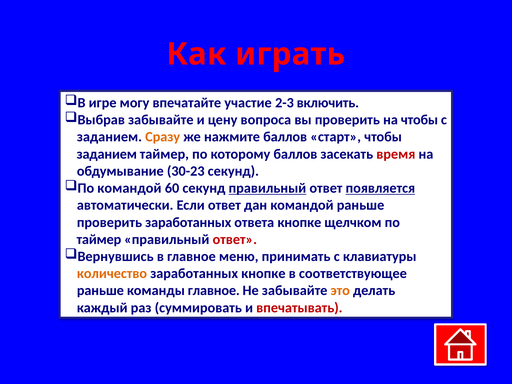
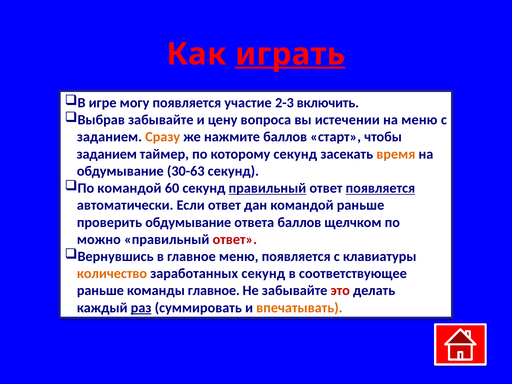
играть underline: none -> present
могу впечатайте: впечатайте -> появляется
вы проверить: проверить -> истечении
на чтобы: чтобы -> меню
которому баллов: баллов -> секунд
время colour: red -> orange
30-23: 30-23 -> 30-63
проверить заработанных: заработанных -> обдумывание
ответа кнопке: кнопке -> баллов
таймер at (99, 239): таймер -> можно
меню принимать: принимать -> появляется
заработанных кнопке: кнопке -> секунд
это colour: orange -> red
раз underline: none -> present
впечатывать colour: red -> orange
